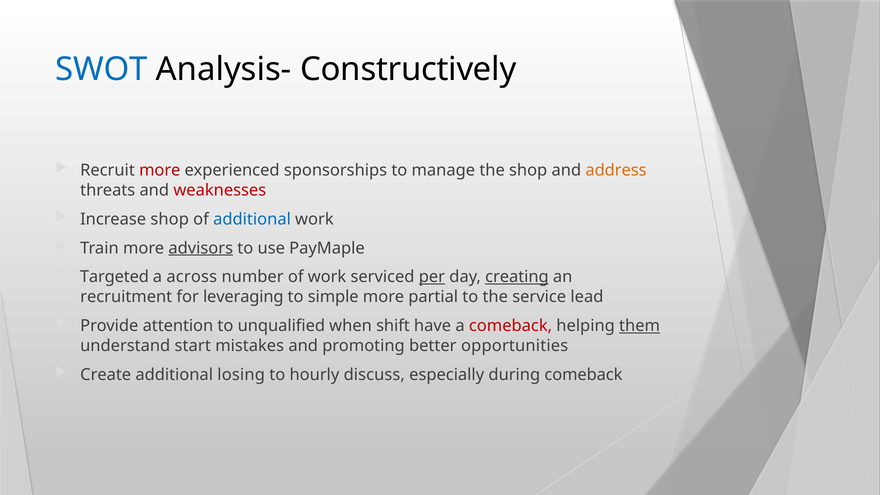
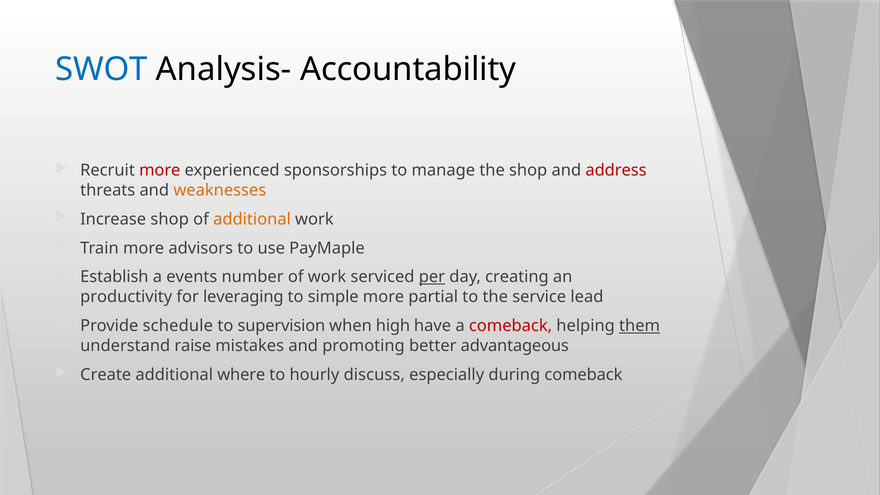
Constructively: Constructively -> Accountability
address colour: orange -> red
weaknesses colour: red -> orange
additional at (252, 219) colour: blue -> orange
advisors underline: present -> none
Targeted: Targeted -> Establish
across: across -> events
creating underline: present -> none
recruitment: recruitment -> productivity
attention: attention -> schedule
unqualified: unqualified -> supervision
shift: shift -> high
start: start -> raise
opportunities: opportunities -> advantageous
losing: losing -> where
